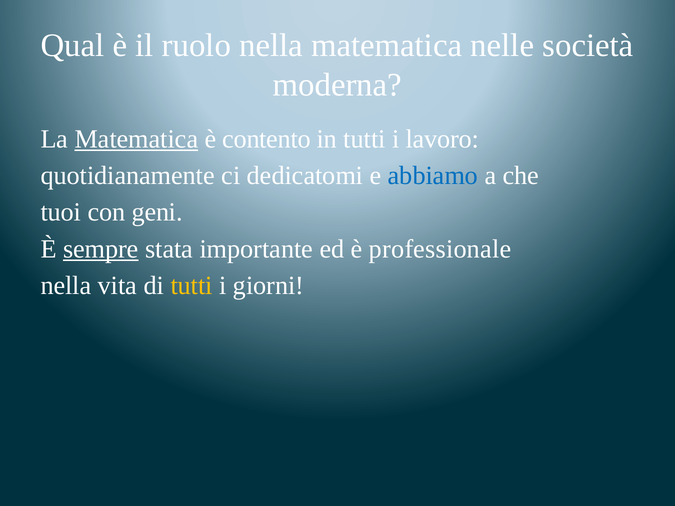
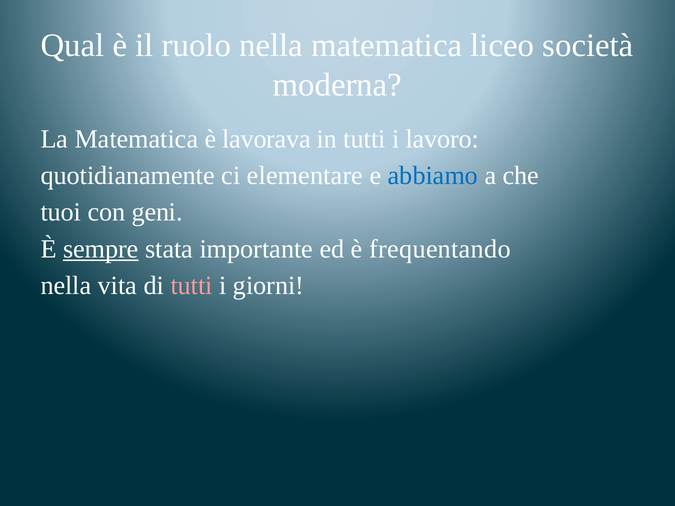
nelle: nelle -> liceo
Matematica at (136, 139) underline: present -> none
contento: contento -> lavorava
dedicatomi: dedicatomi -> elementare
professionale: professionale -> frequentando
tutti at (192, 286) colour: yellow -> pink
